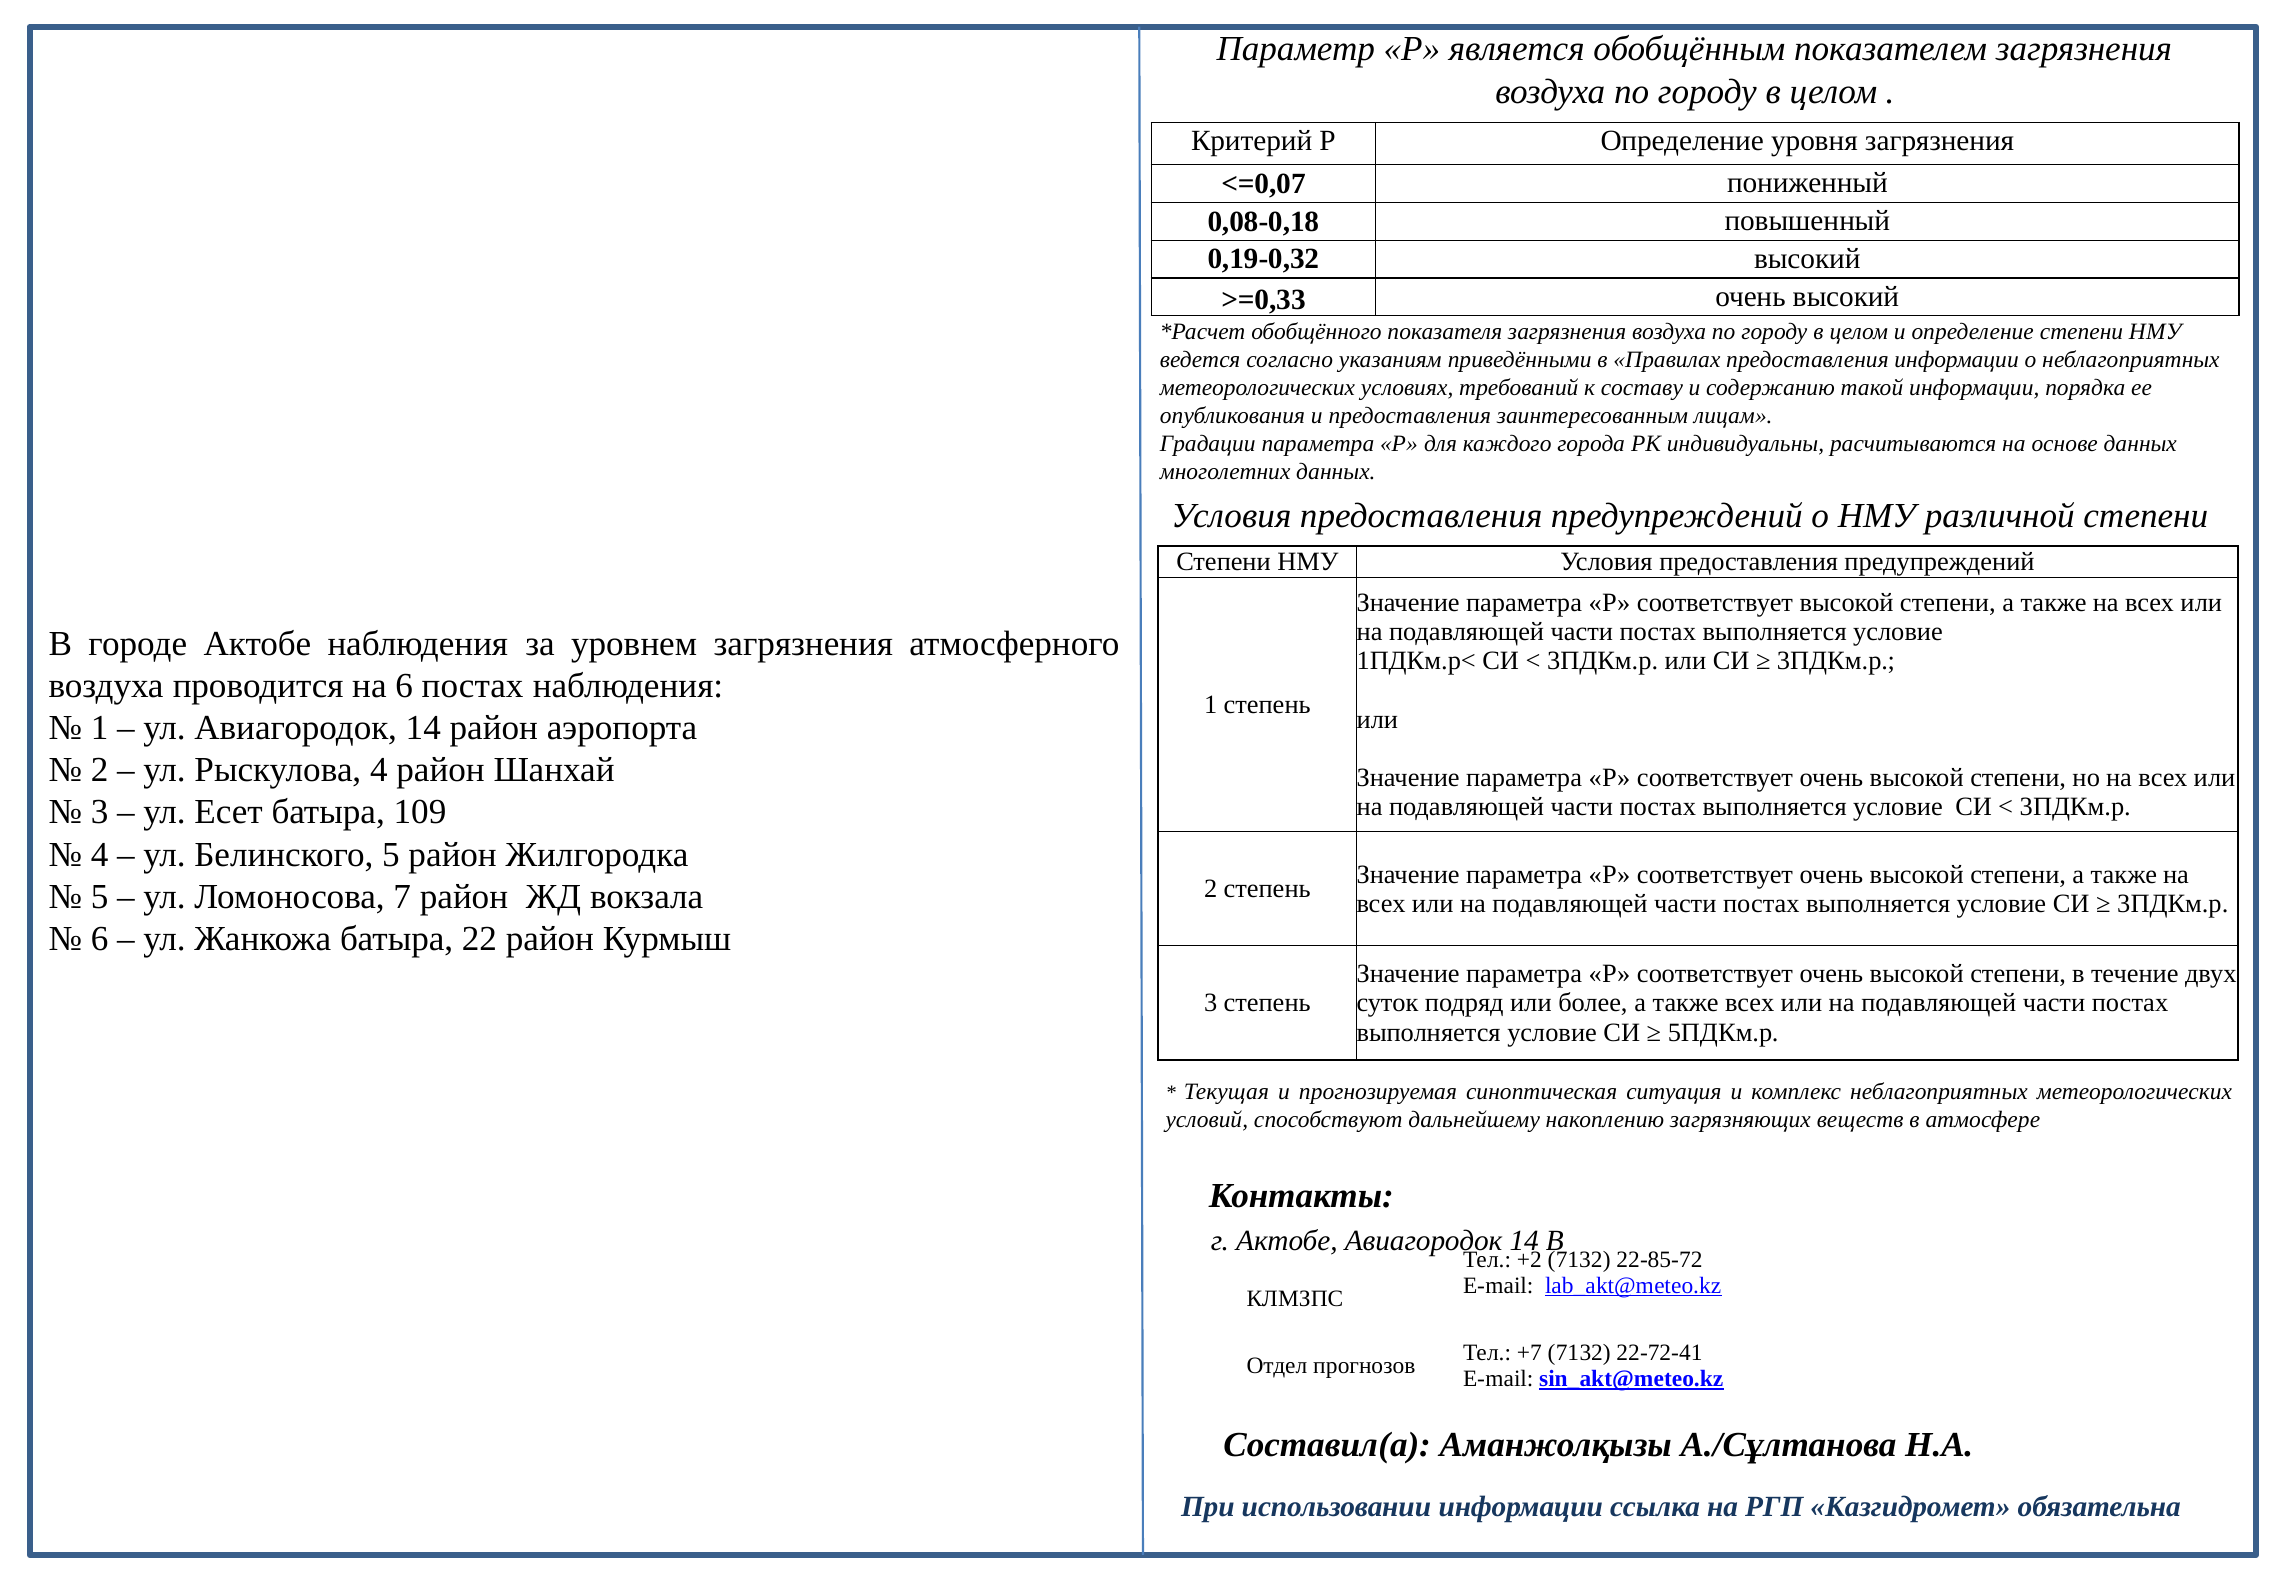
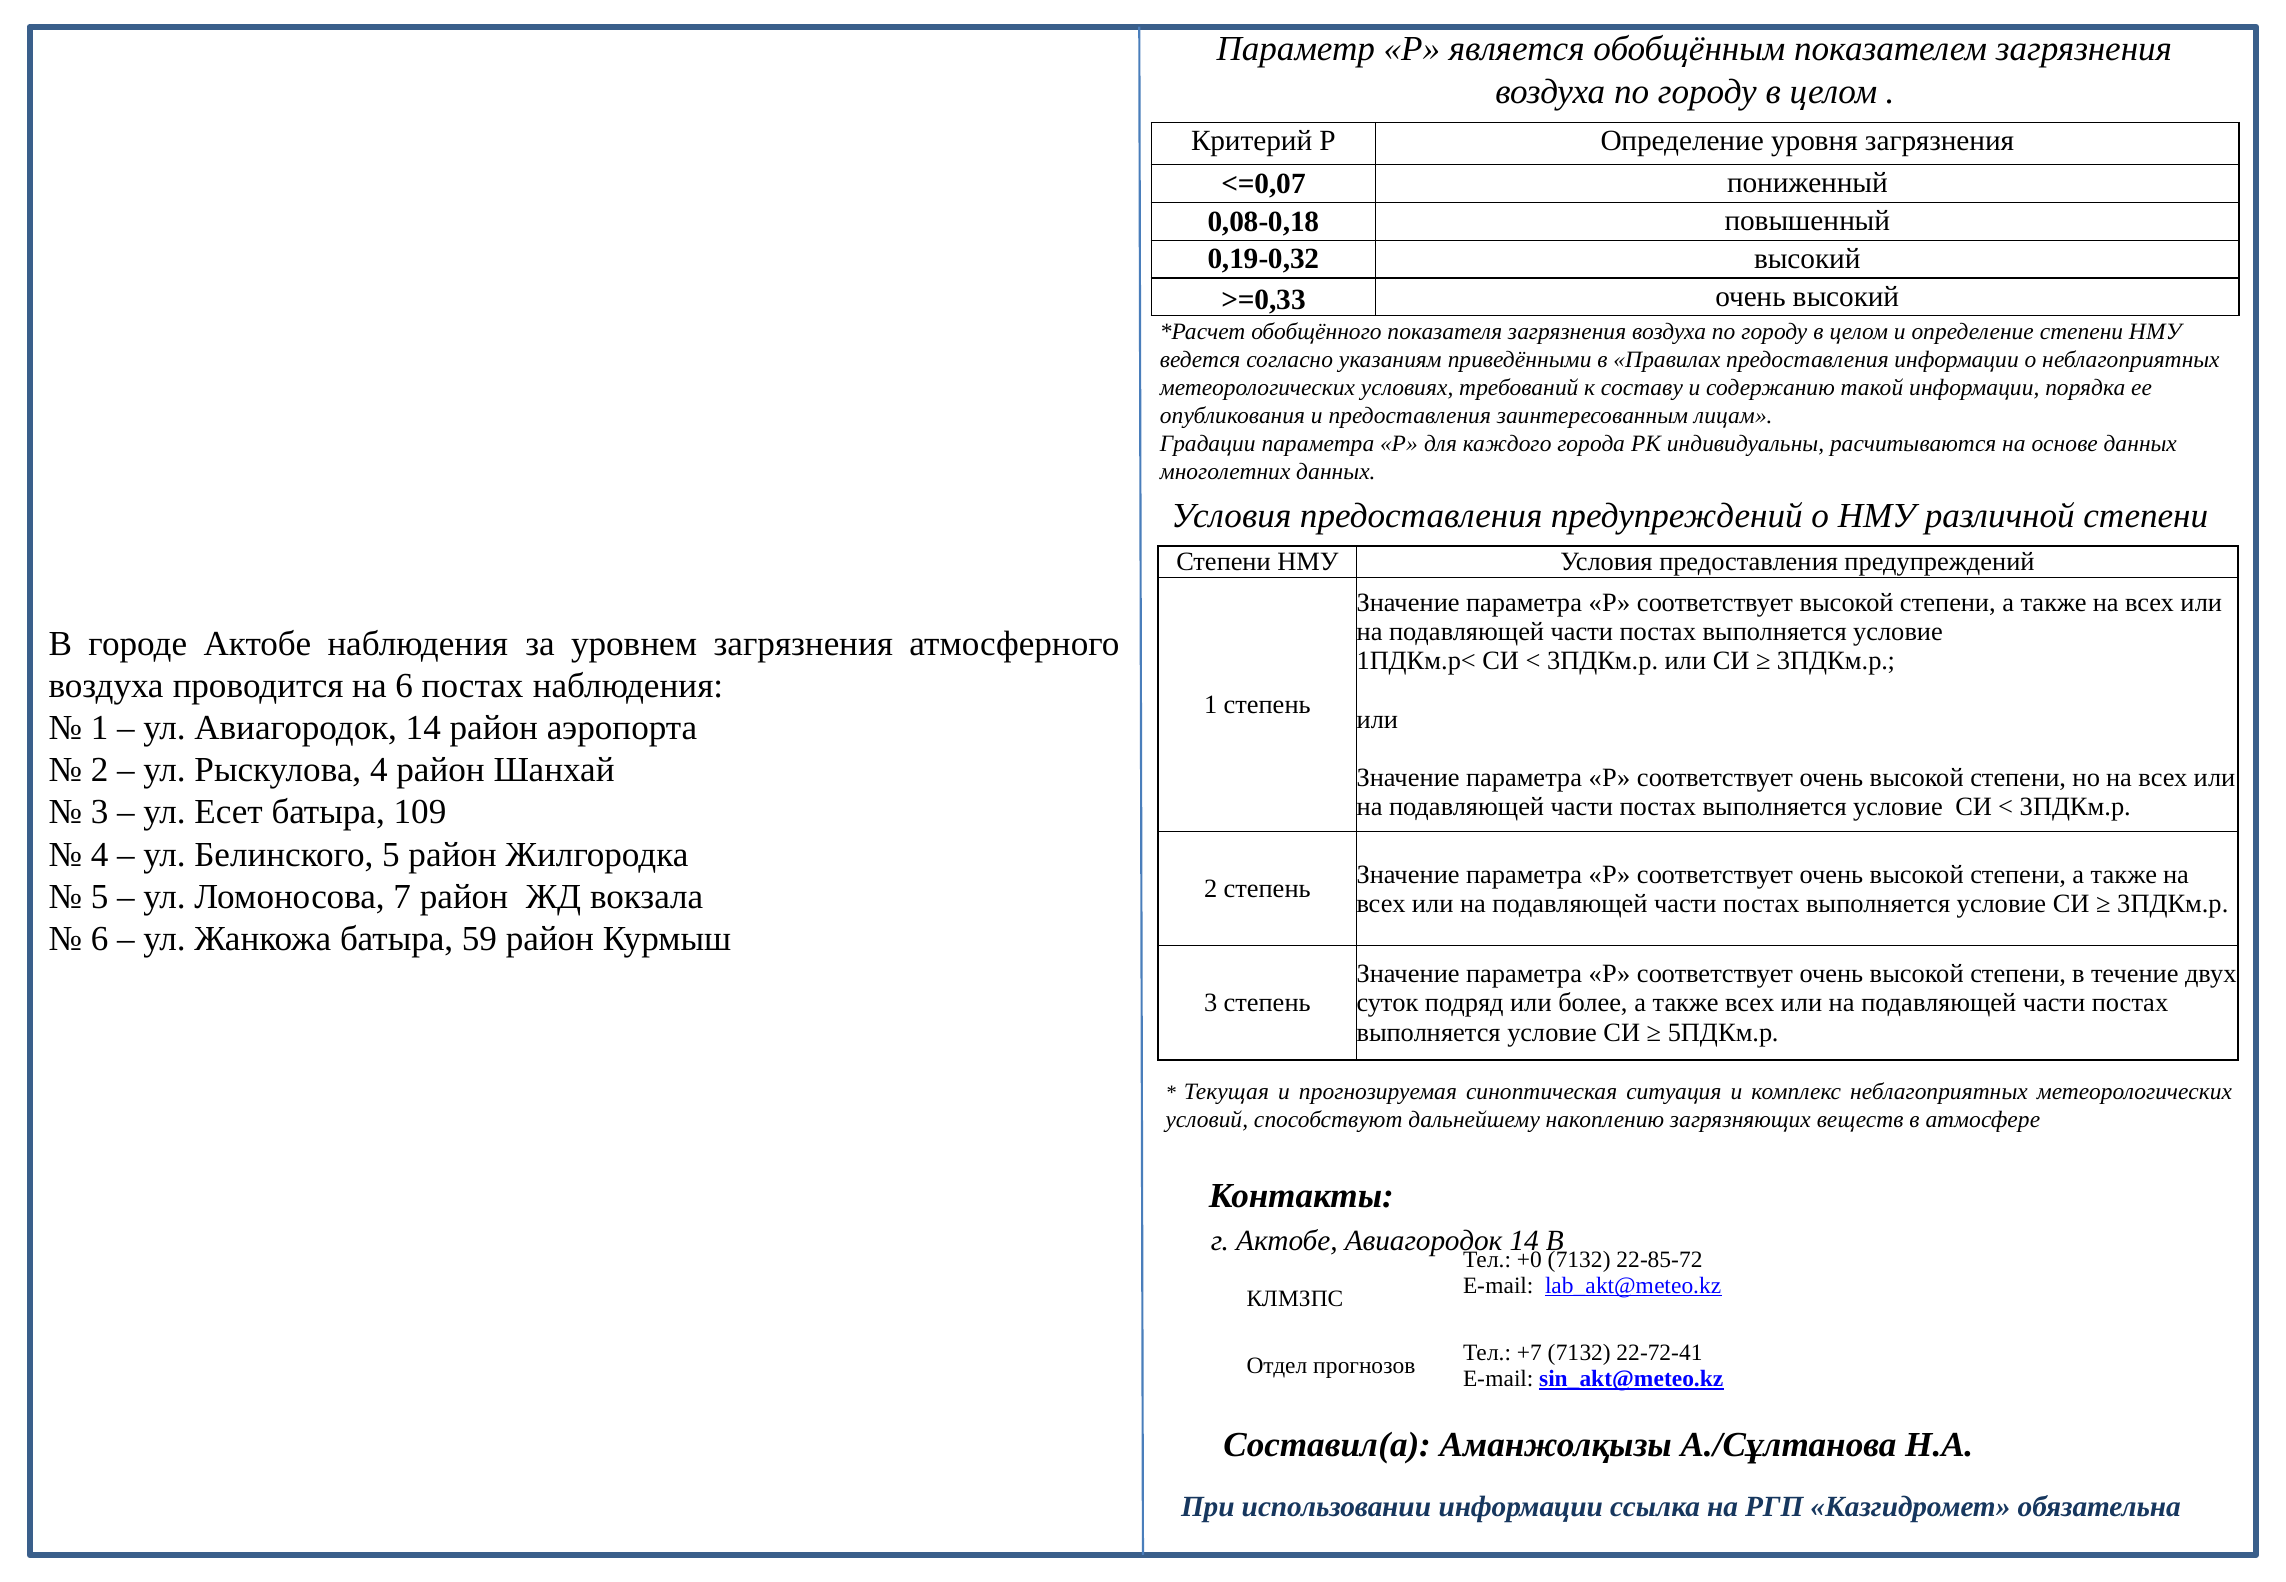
22: 22 -> 59
+2: +2 -> +0
